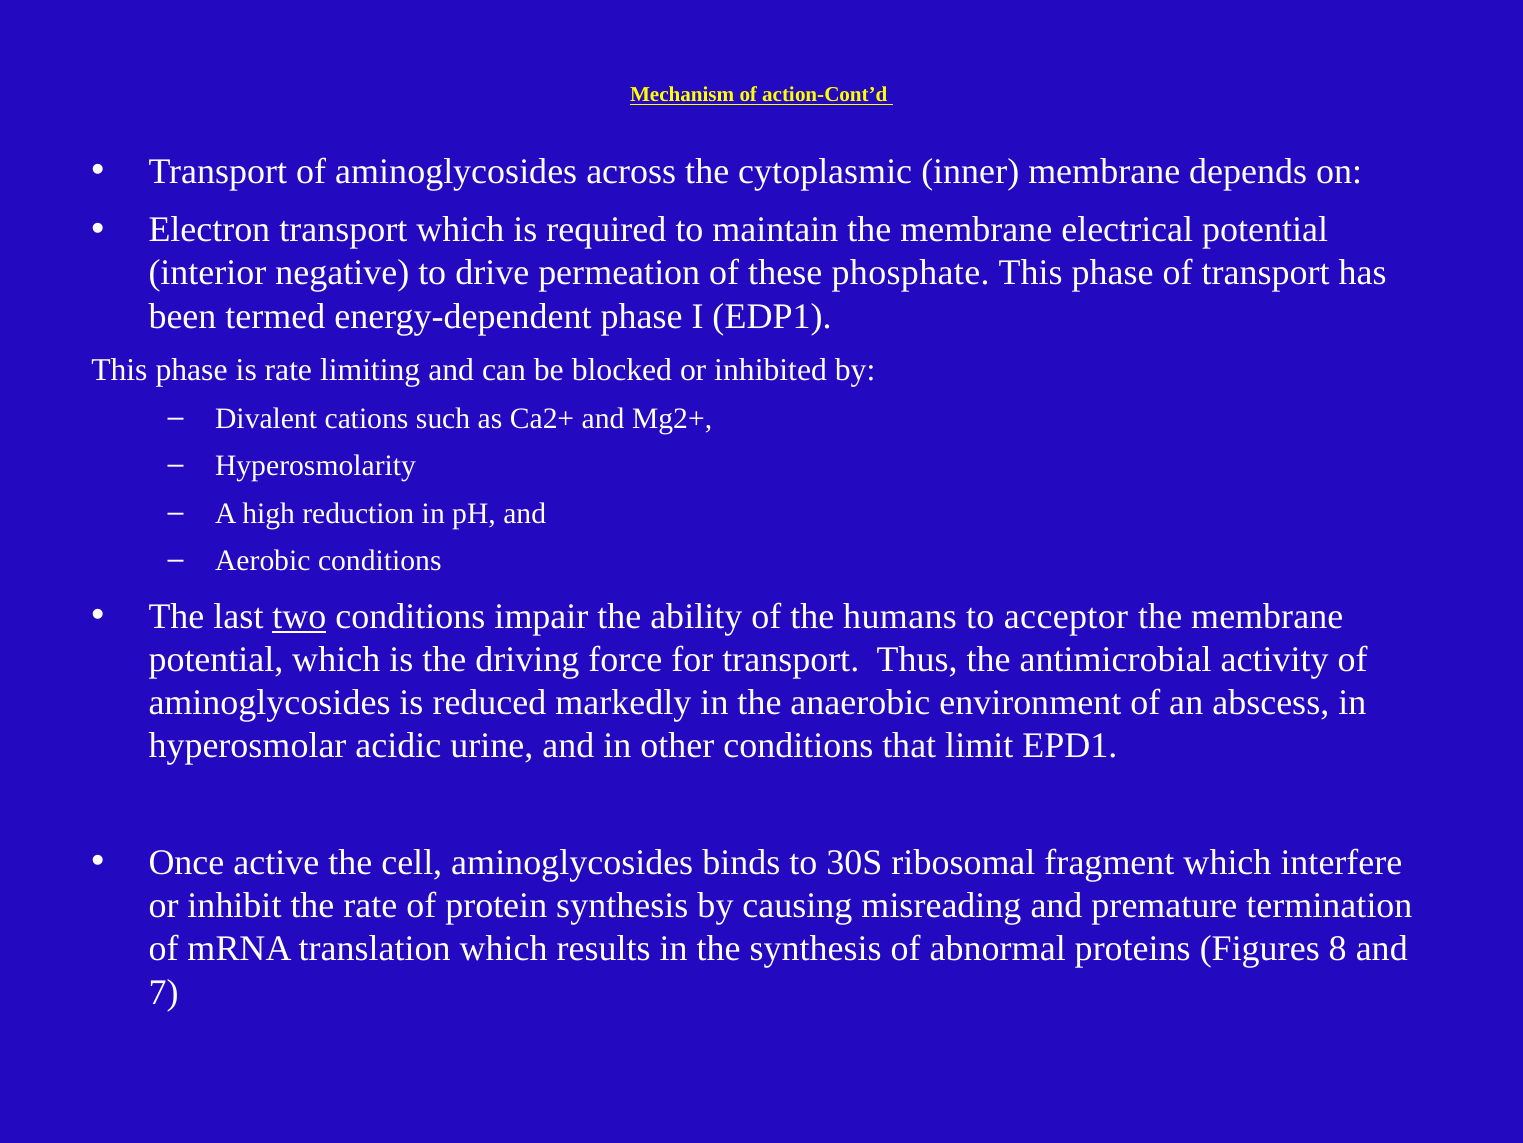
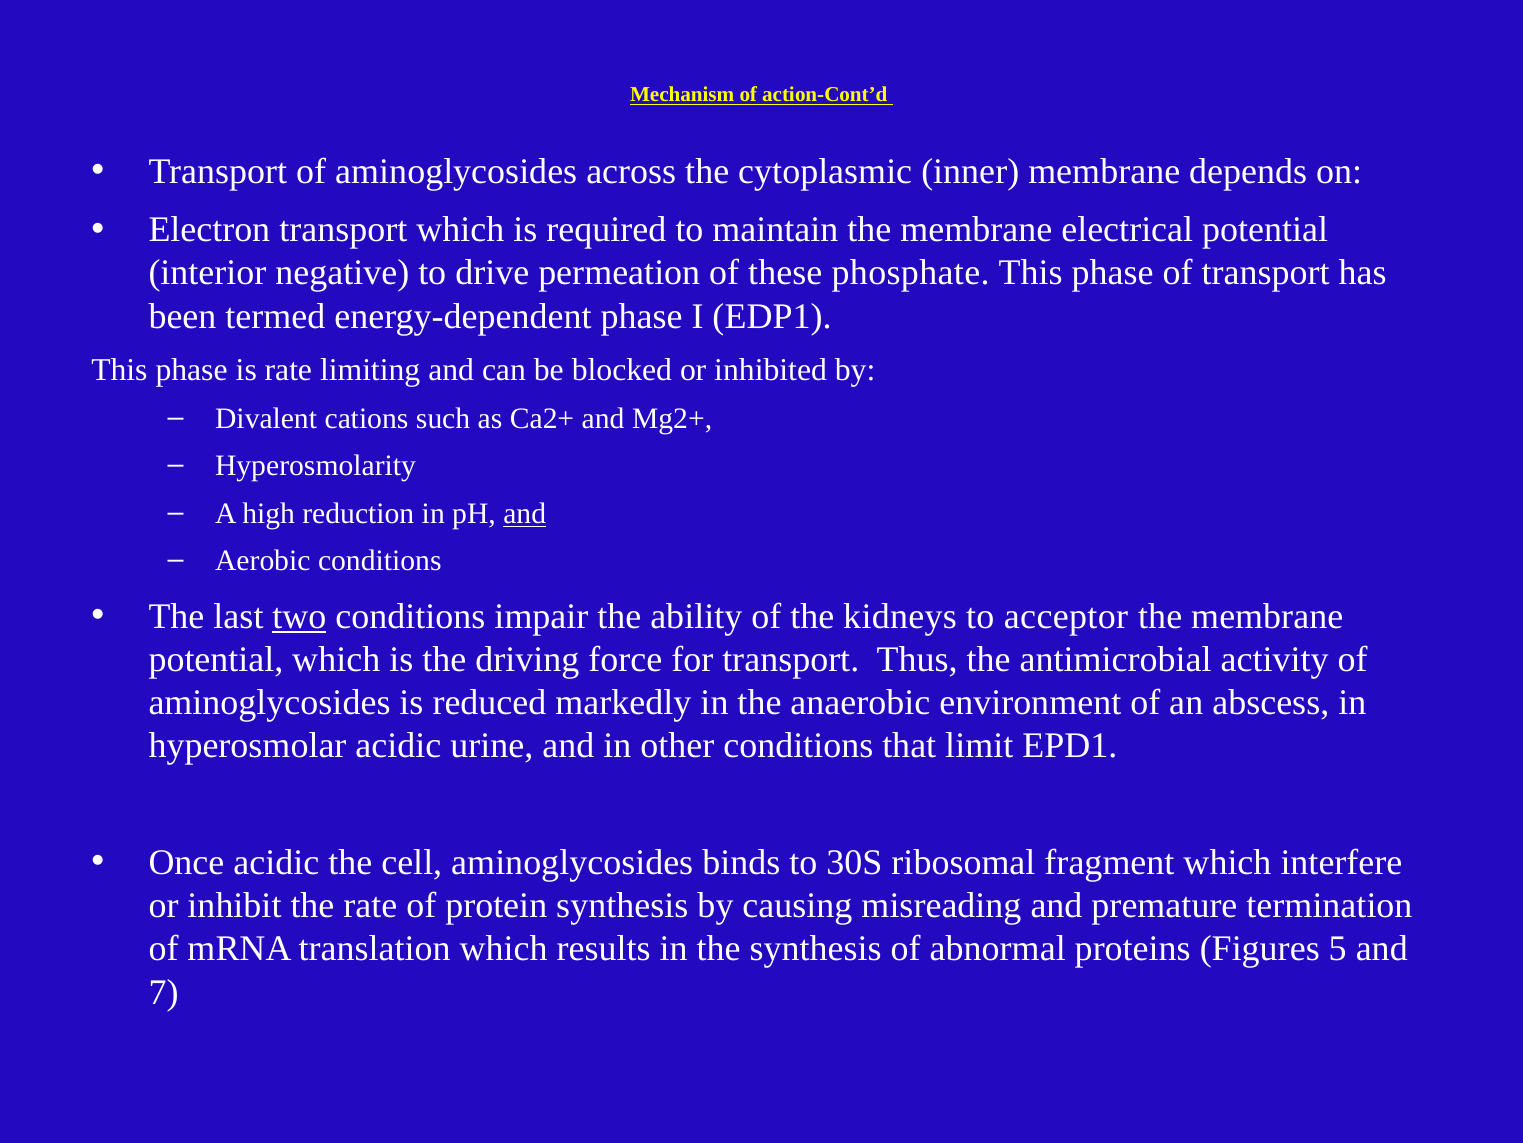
and at (525, 513) underline: none -> present
humans: humans -> kidneys
Once active: active -> acidic
8: 8 -> 5
